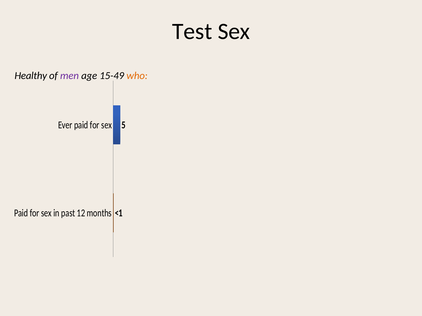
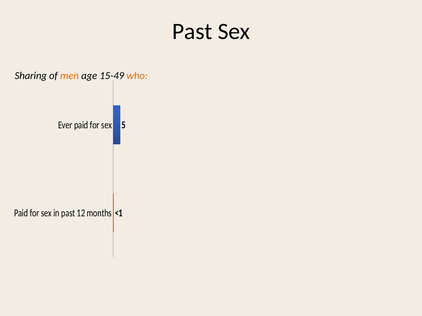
Test at (192, 32): Test -> Past
Healthy: Healthy -> Sharing
men colour: purple -> orange
